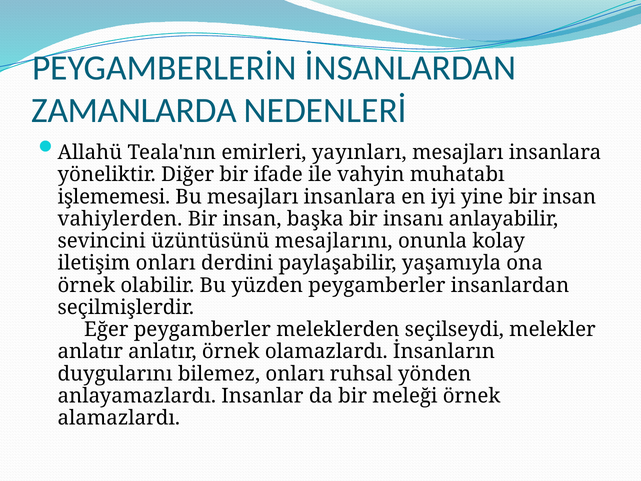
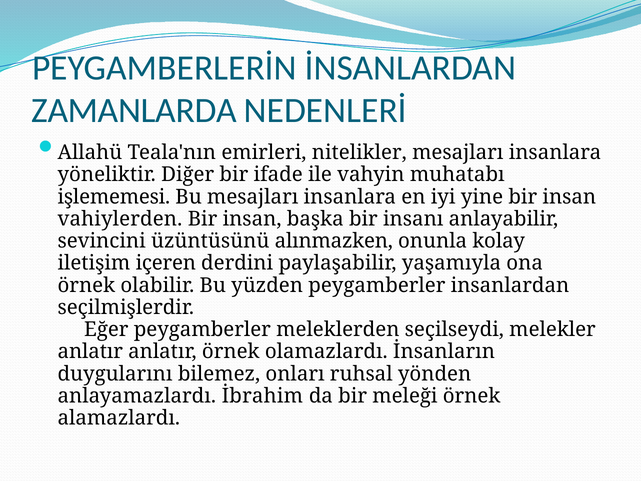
yayınları: yayınları -> nitelikler
mesajlarını: mesajlarını -> alınmazken
iletişim onları: onları -> içeren
Insanlar: Insanlar -> İbrahim
